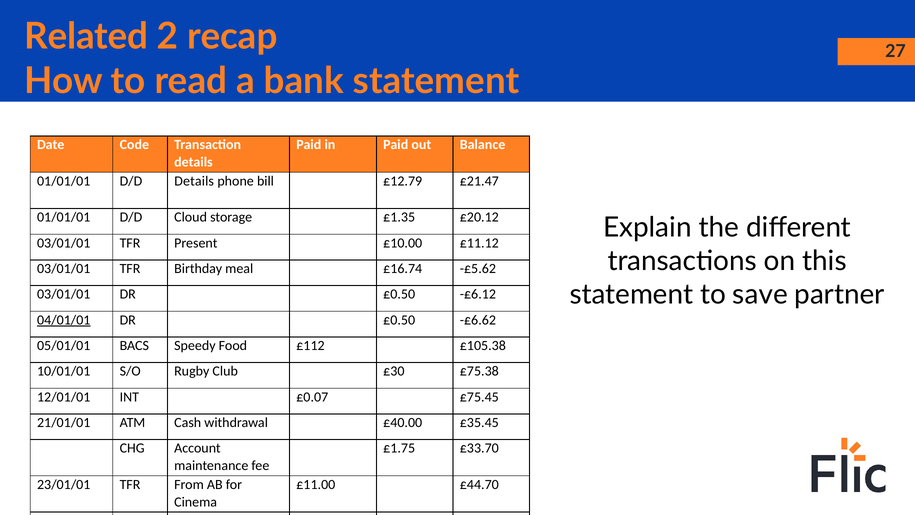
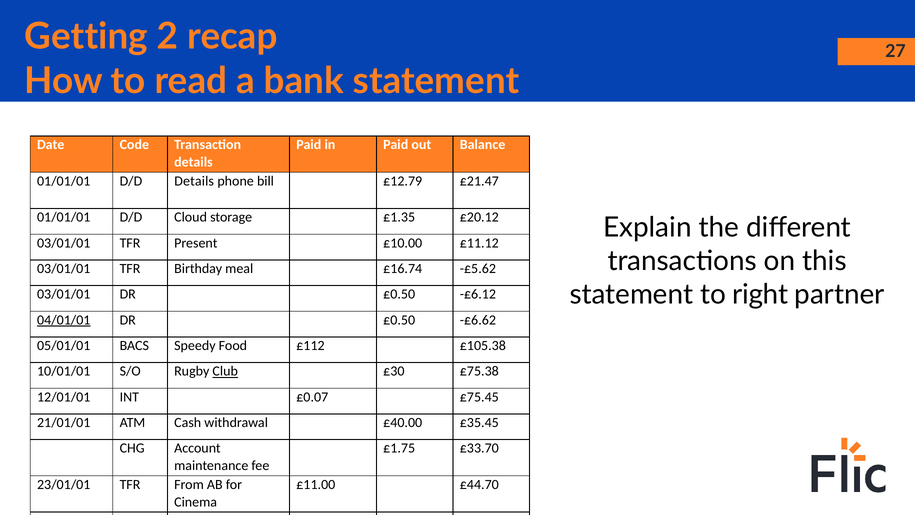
Related: Related -> Getting
save: save -> right
Club underline: none -> present
